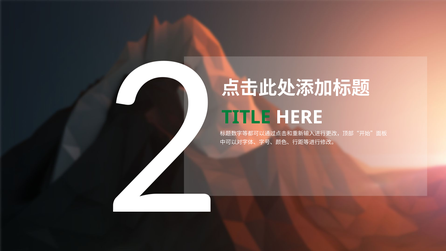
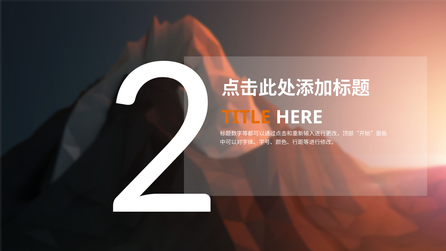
TITLE colour: green -> orange
